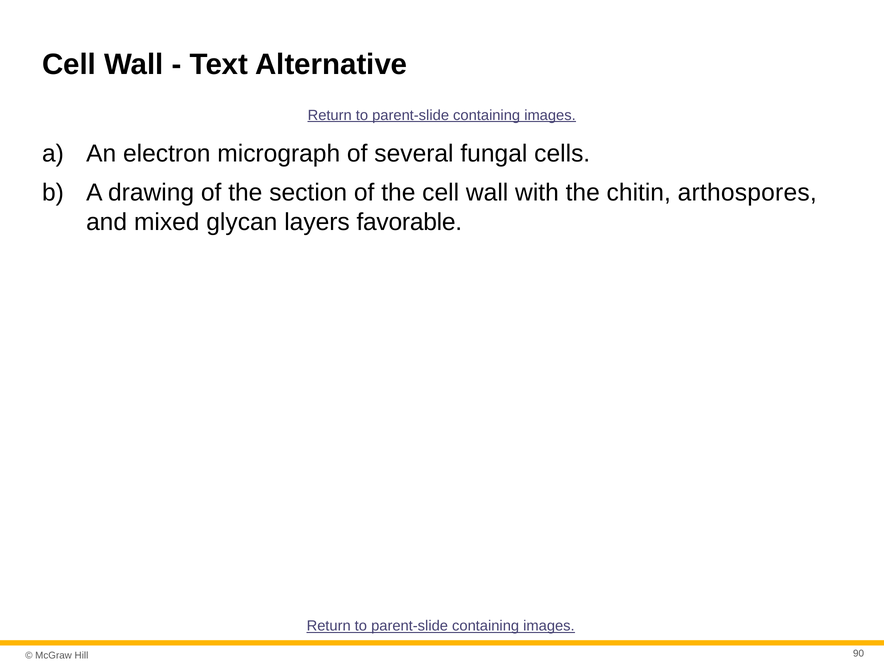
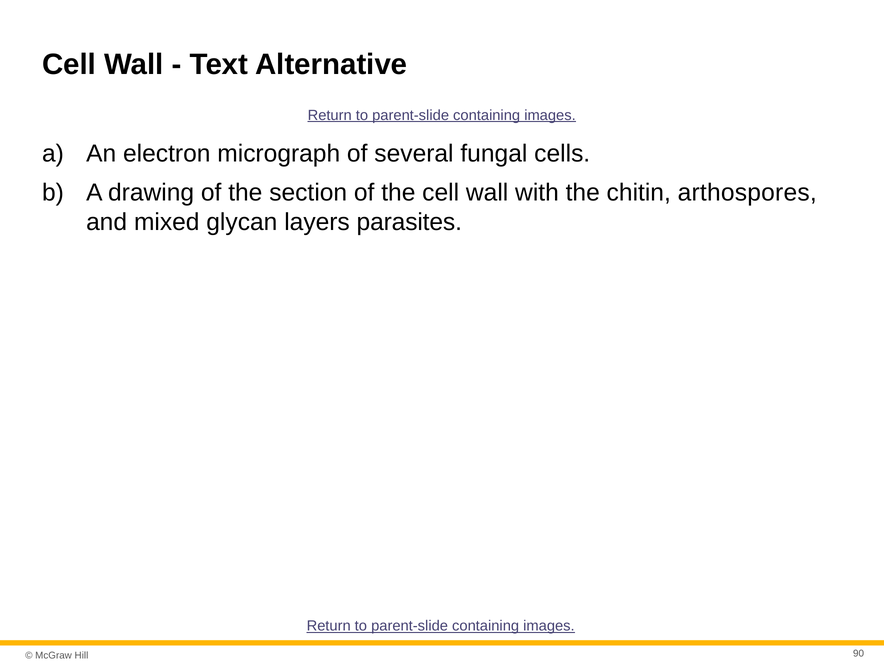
favorable: favorable -> parasites
